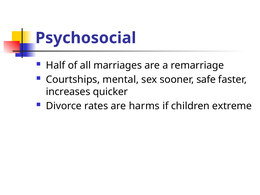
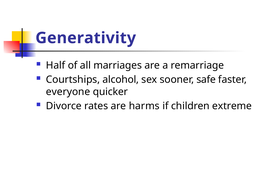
Psychosocial: Psychosocial -> Generativity
mental: mental -> alcohol
increases: increases -> everyone
